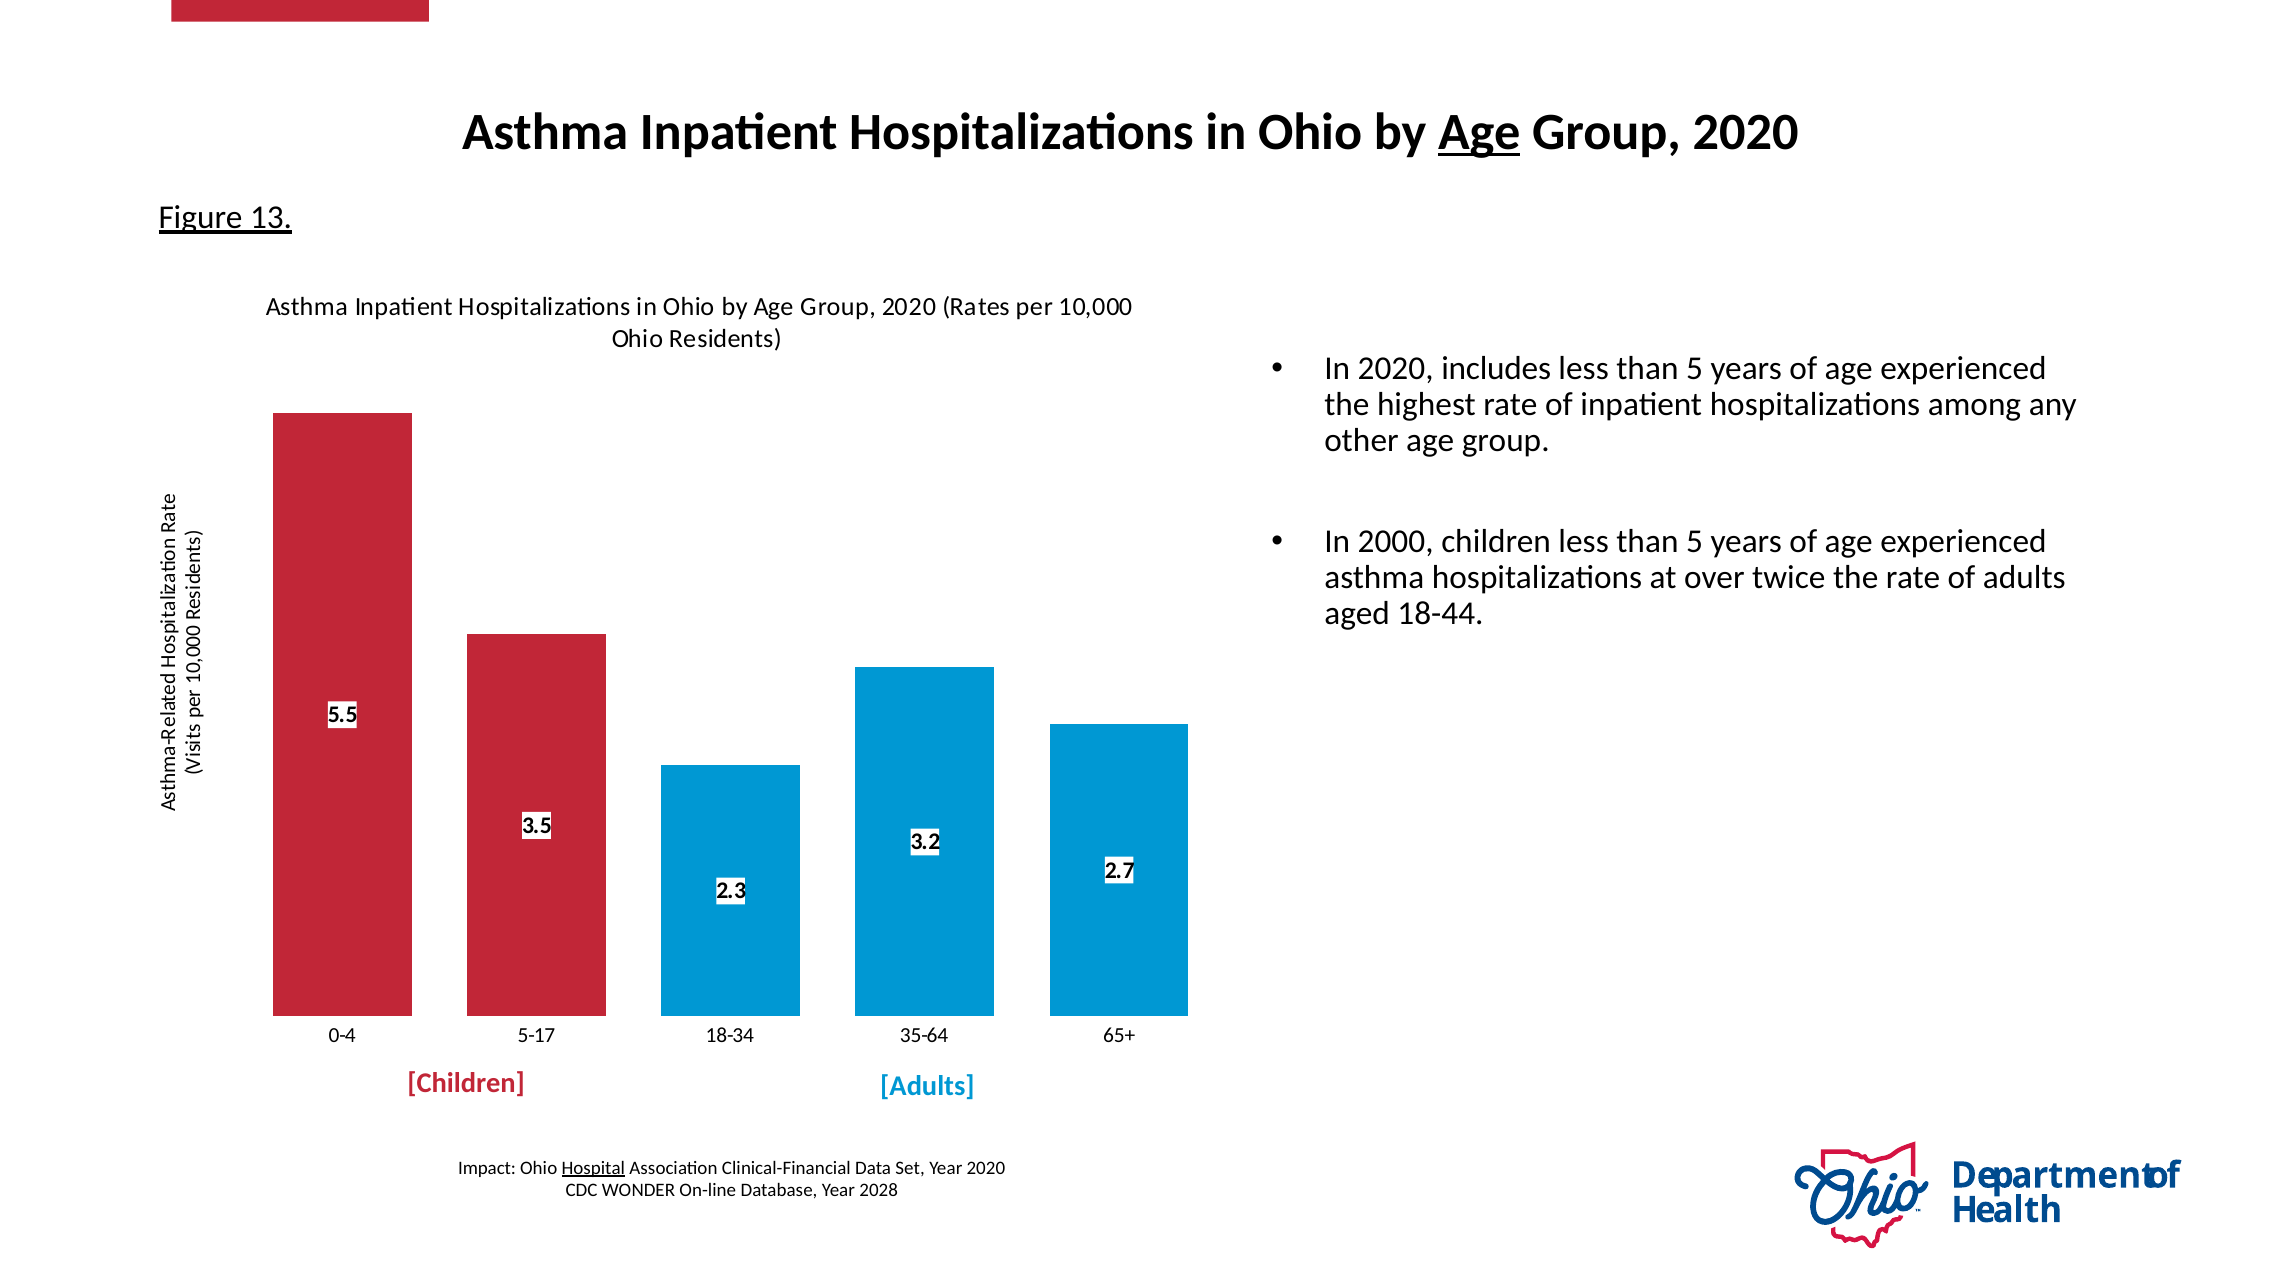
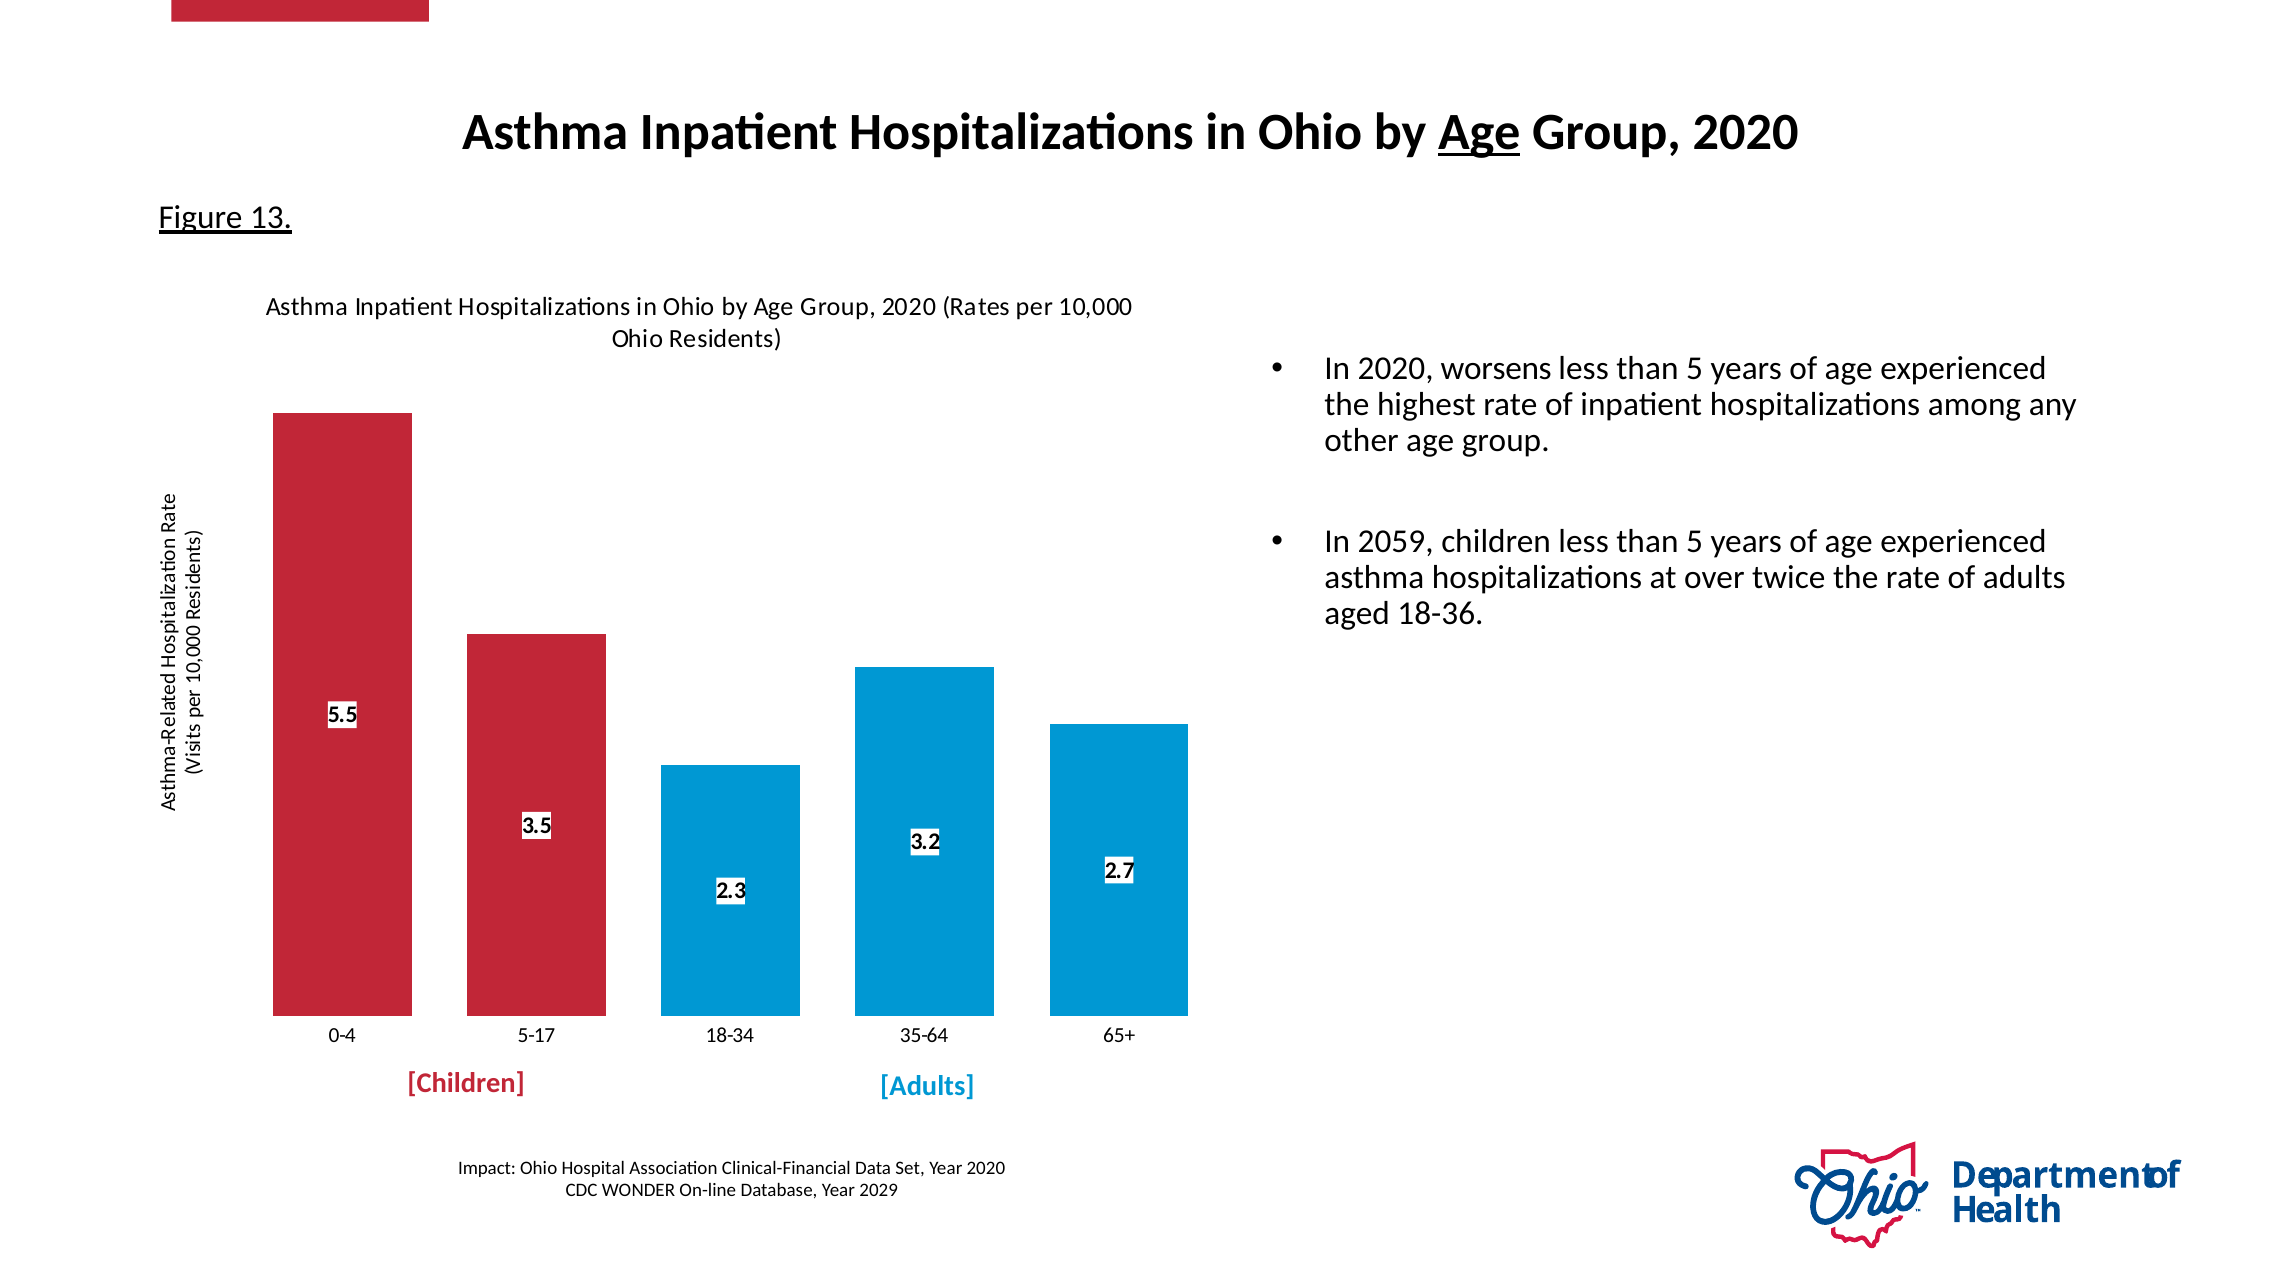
includes: includes -> worsens
2000: 2000 -> 2059
18-44: 18-44 -> 18-36
Hospital underline: present -> none
2028: 2028 -> 2029
